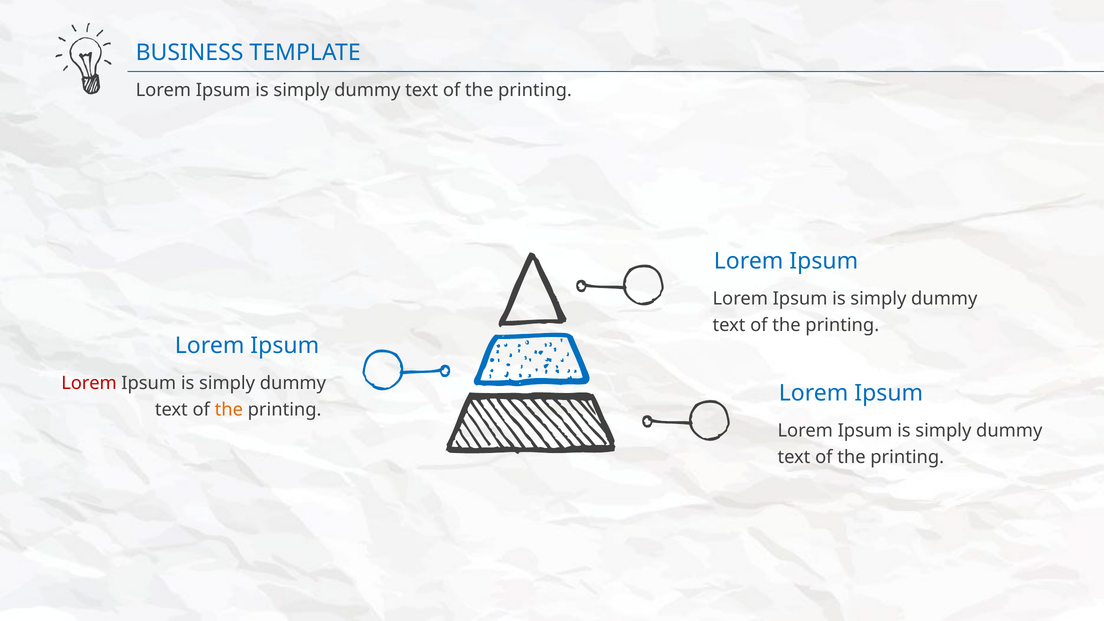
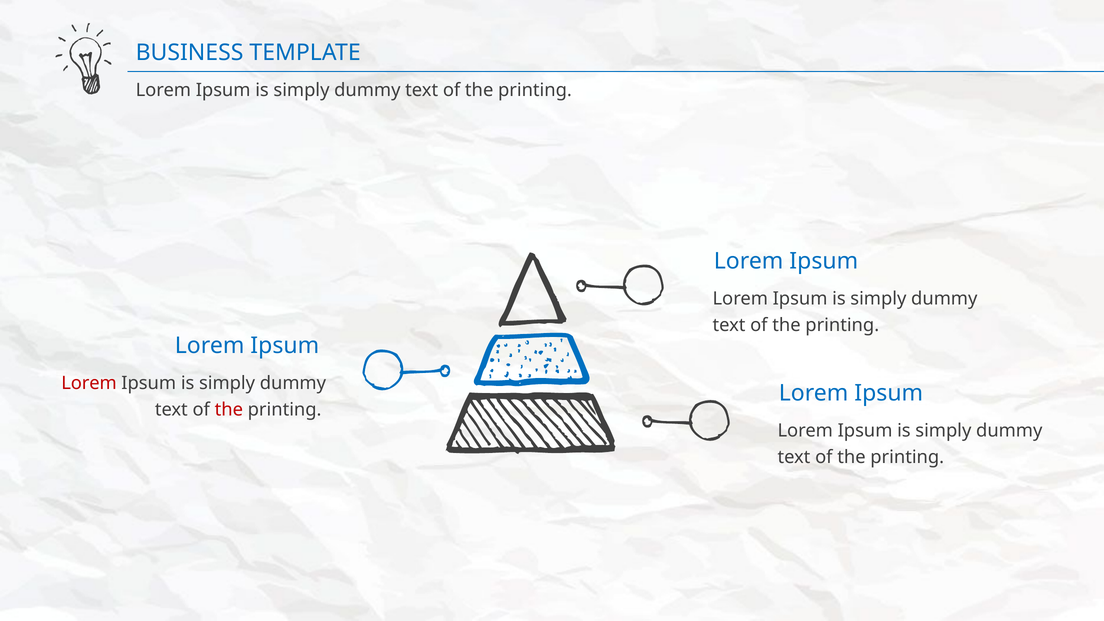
the at (229, 409) colour: orange -> red
